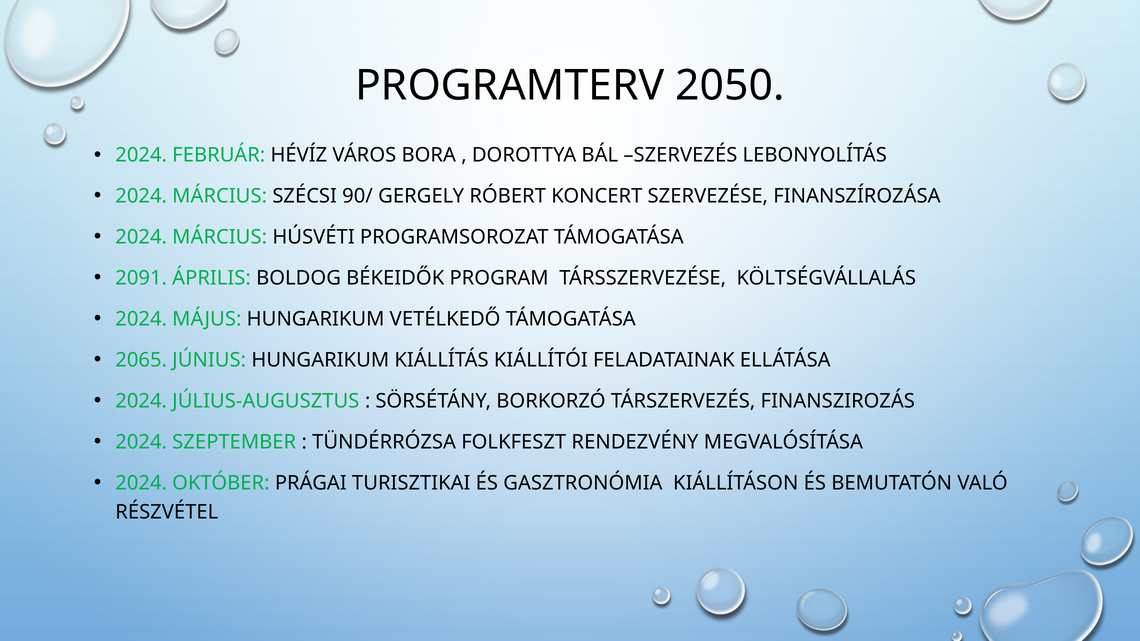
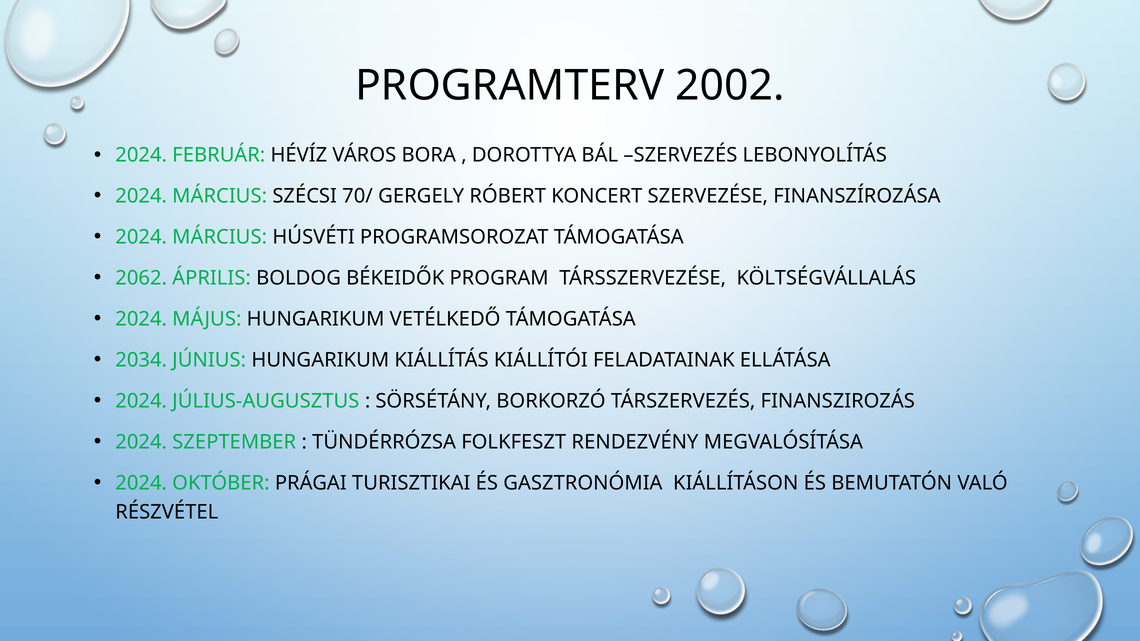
2050: 2050 -> 2002
90/: 90/ -> 70/
2091: 2091 -> 2062
2065: 2065 -> 2034
